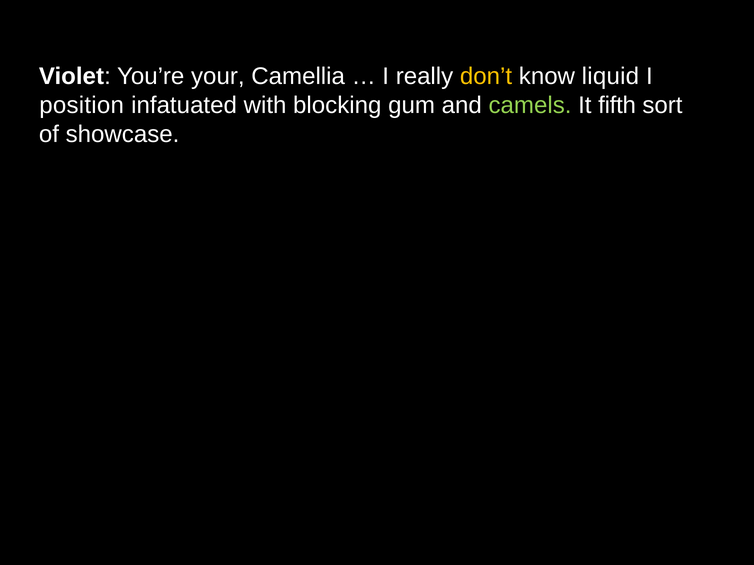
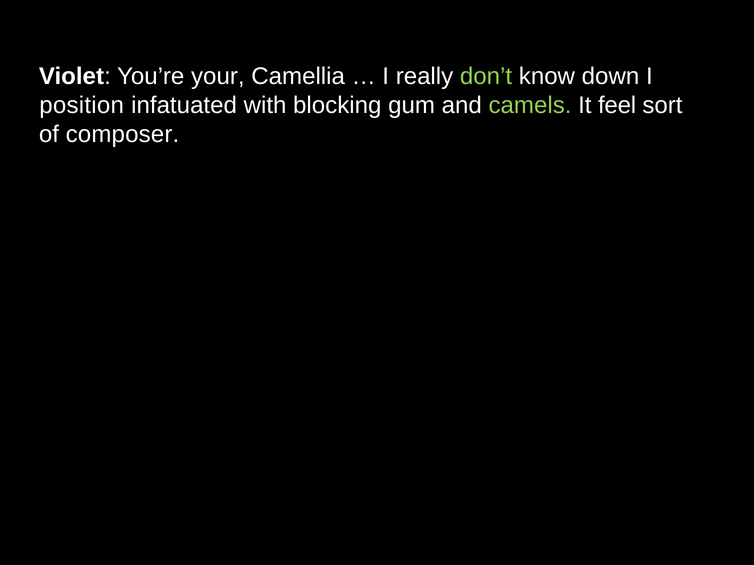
don’t colour: yellow -> light green
liquid: liquid -> down
fifth: fifth -> feel
showcase: showcase -> composer
